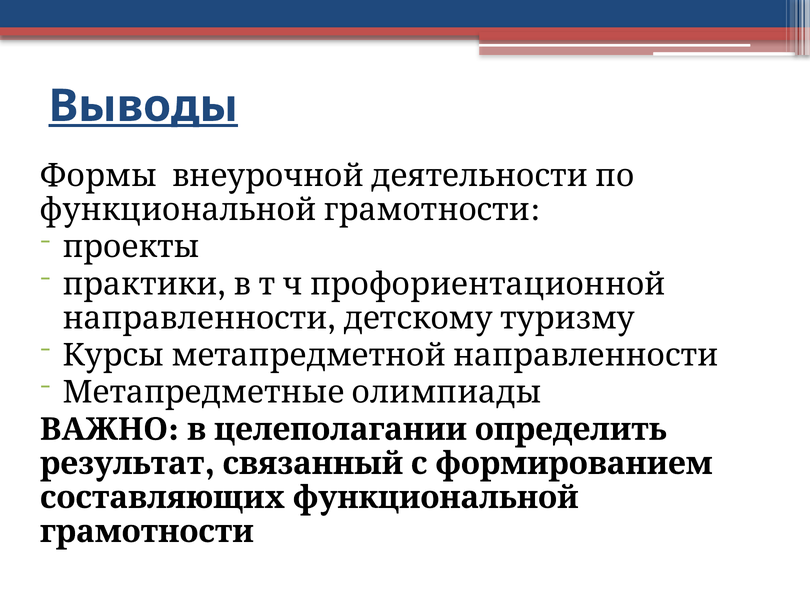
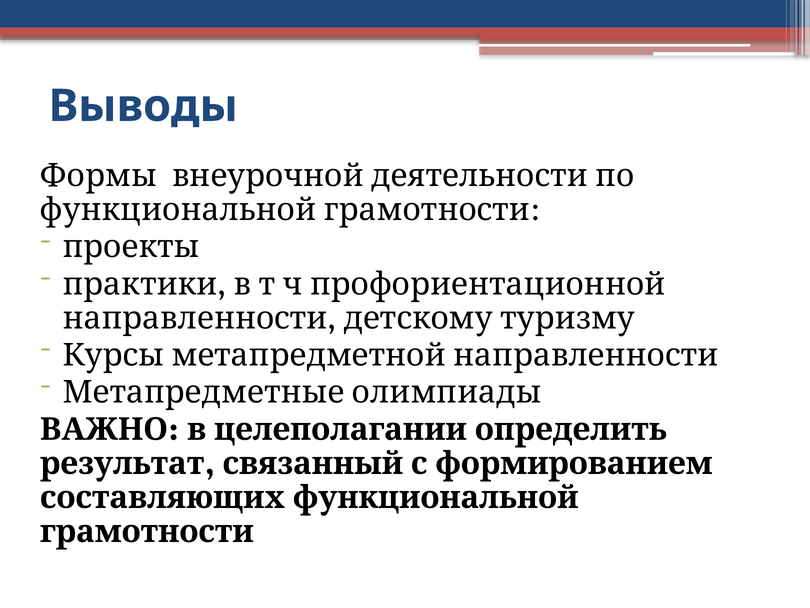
Выводы underline: present -> none
